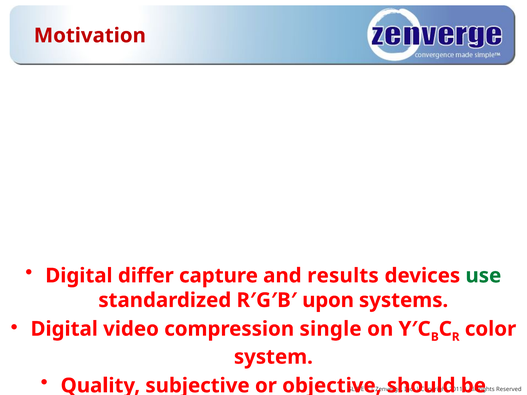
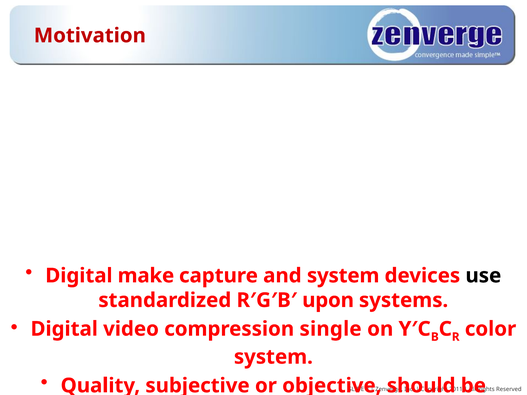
differ: differ -> make
and results: results -> system
use colour: green -> black
